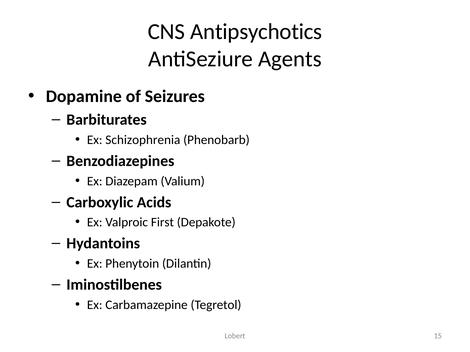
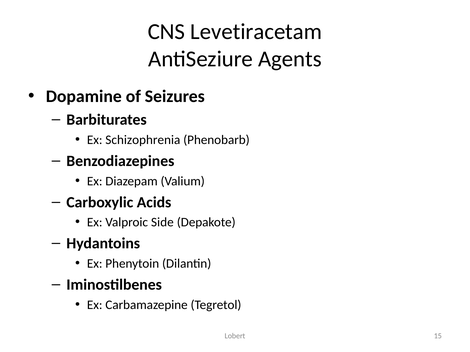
Antipsychotics: Antipsychotics -> Levetiracetam
First: First -> Side
